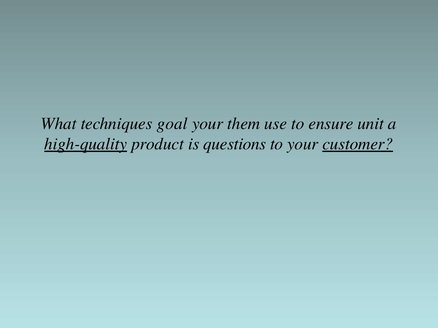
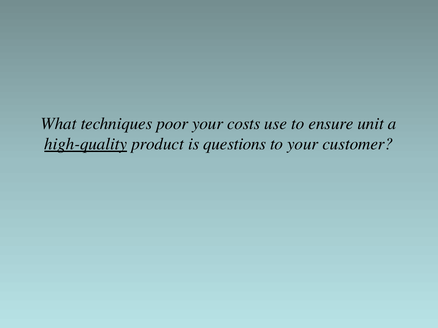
goal: goal -> poor
them: them -> costs
customer underline: present -> none
